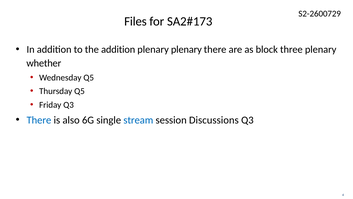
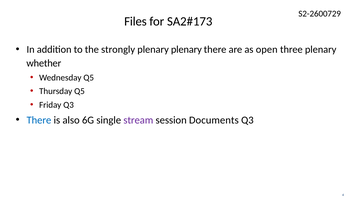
the addition: addition -> strongly
block: block -> open
stream colour: blue -> purple
Discussions: Discussions -> Documents
